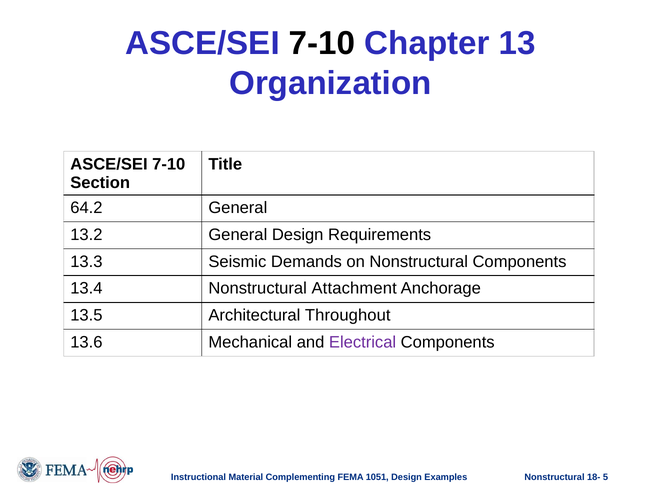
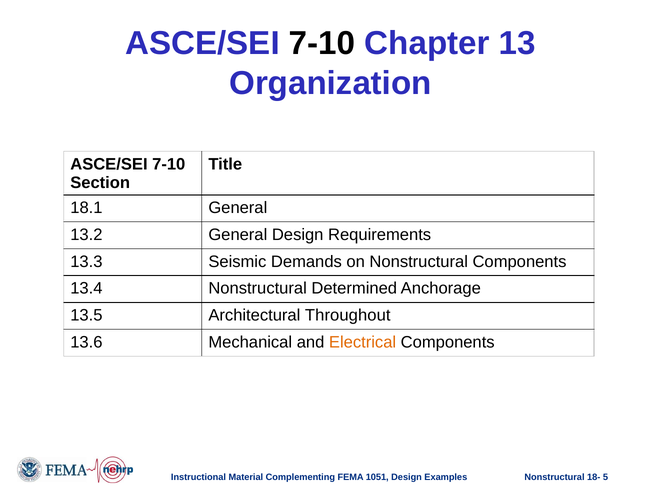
64.2: 64.2 -> 18.1
Attachment: Attachment -> Determined
Electrical colour: purple -> orange
